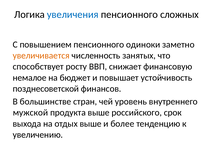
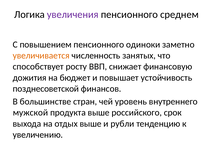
увеличения colour: blue -> purple
сложных: сложных -> среднем
немалое: немалое -> дожития
более: более -> рубли
